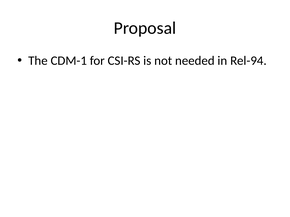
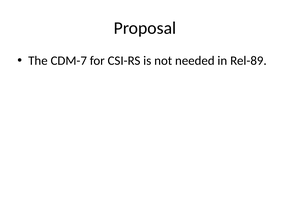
CDM-1: CDM-1 -> CDM-7
Rel-94: Rel-94 -> Rel-89
